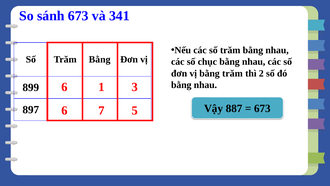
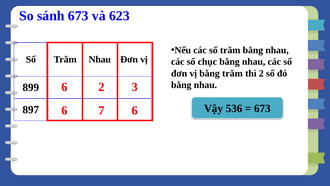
341: 341 -> 623
Bằng at (100, 59): Bằng -> Nhau
6 1: 1 -> 2
887: 887 -> 536
7 5: 5 -> 6
